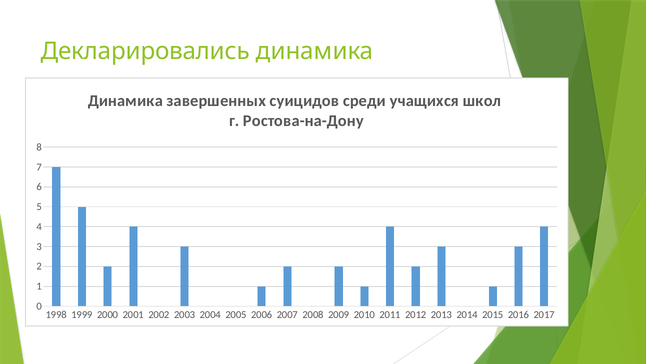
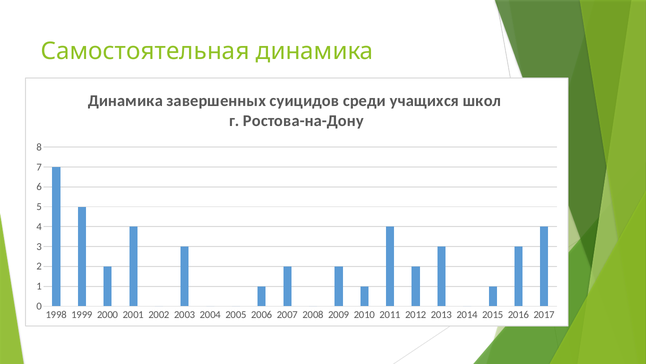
Декларировались: Декларировались -> Самостоятельная
